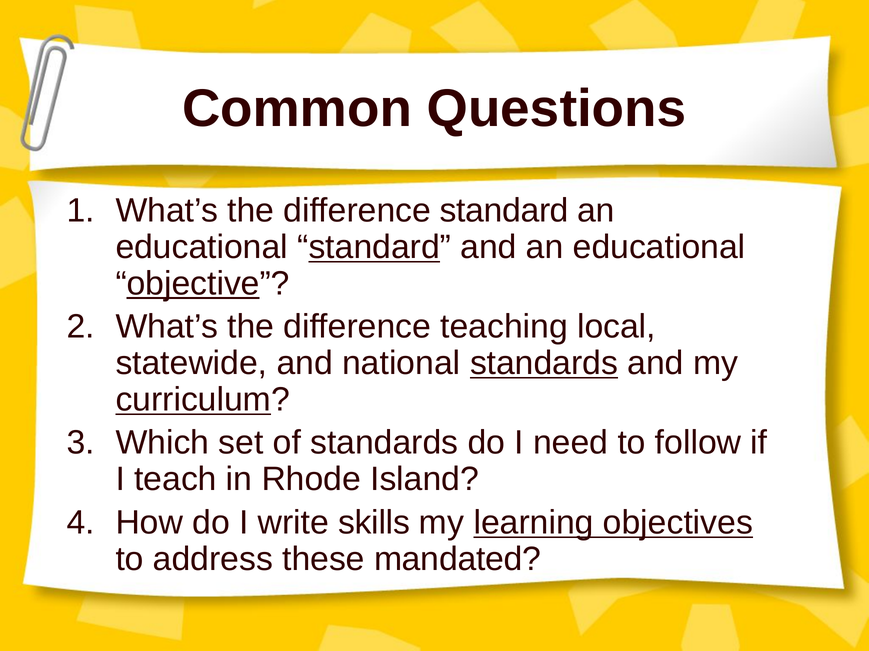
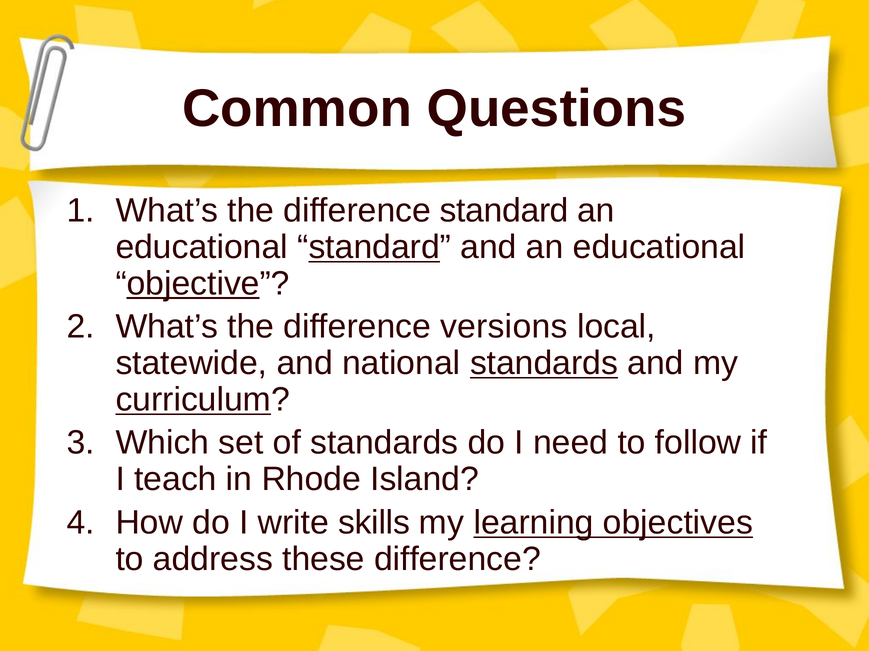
teaching: teaching -> versions
these mandated: mandated -> difference
